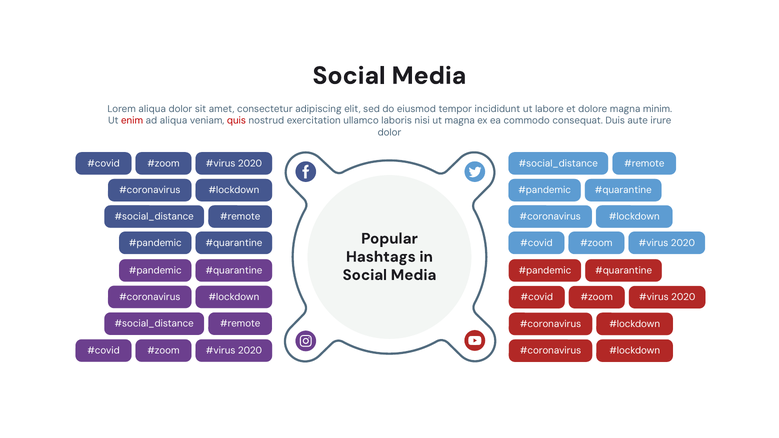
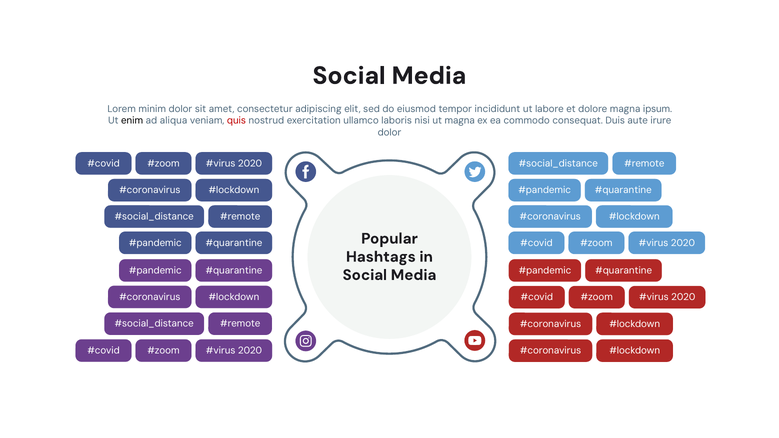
Lorem aliqua: aliqua -> minim
minim: minim -> ipsum
enim colour: red -> black
